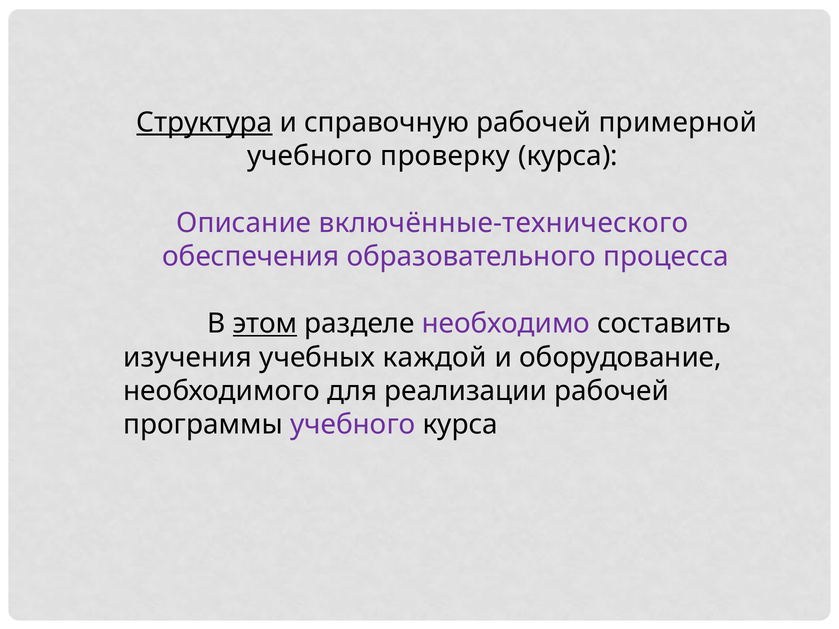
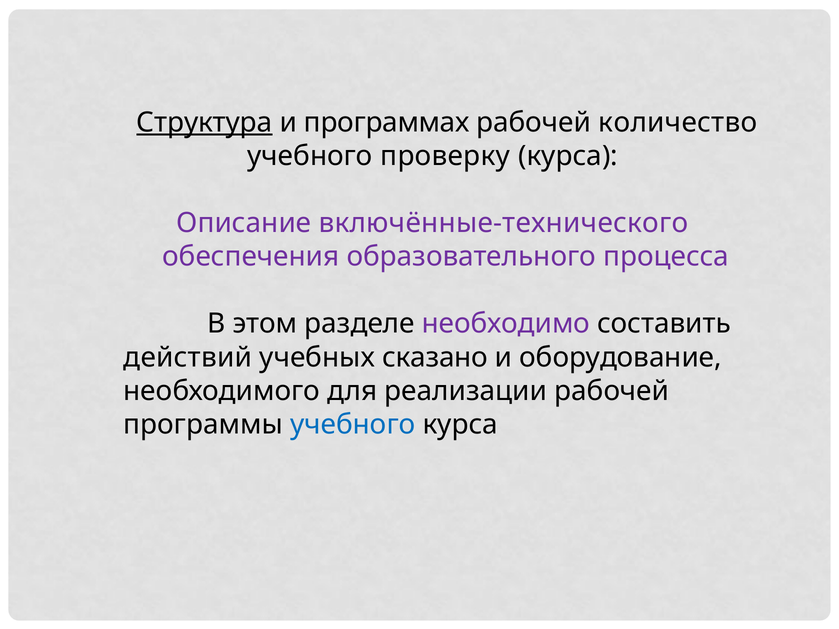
справочную: справочную -> программах
примерной: примерной -> количество
этом underline: present -> none
изучения: изучения -> действий
каждой: каждой -> сказано
учебного at (353, 425) colour: purple -> blue
